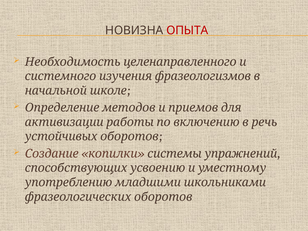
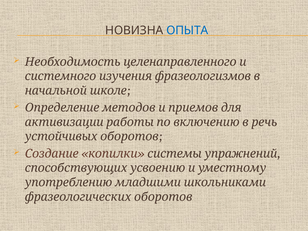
ОПЫТА colour: red -> blue
